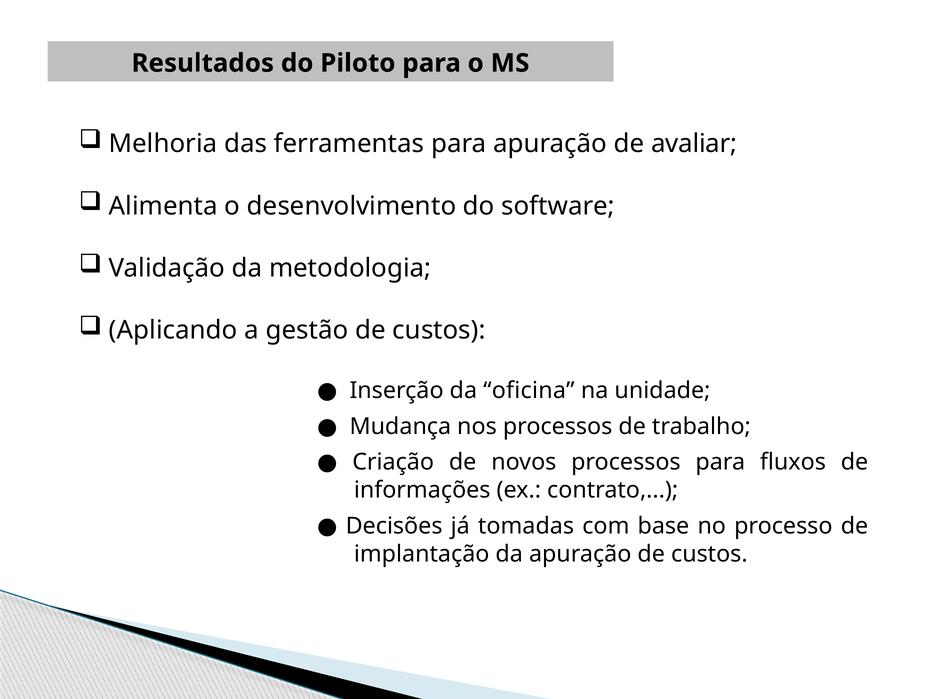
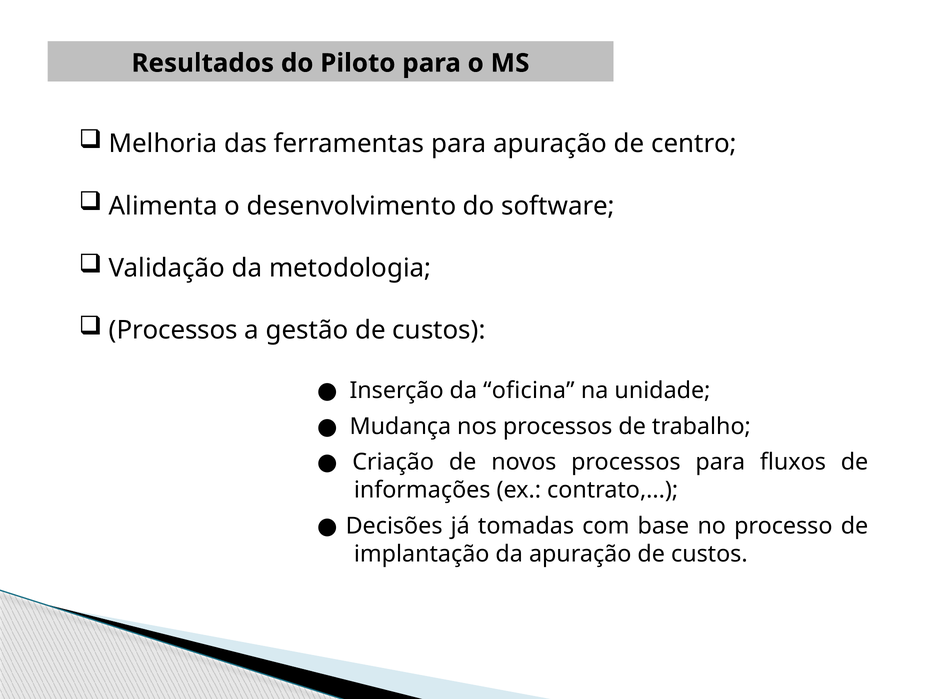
avaliar: avaliar -> centro
Aplicando at (173, 331): Aplicando -> Processos
